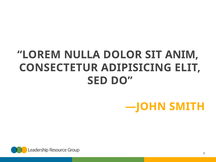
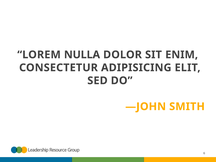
ANIM: ANIM -> ENIM
